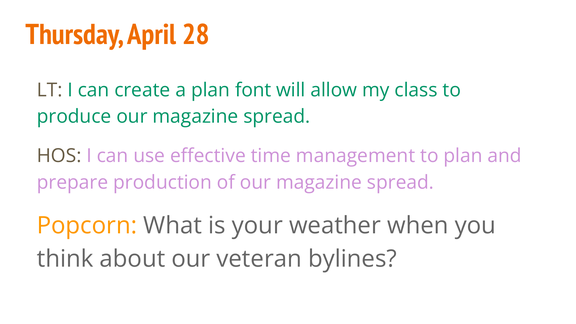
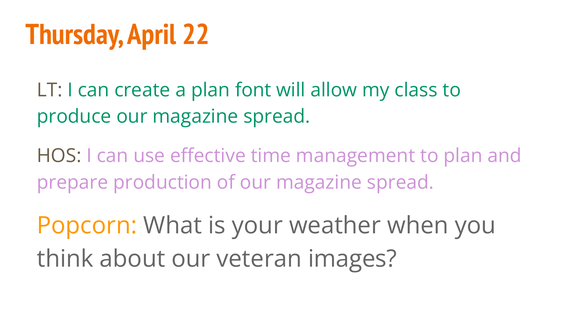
28: 28 -> 22
bylines: bylines -> images
